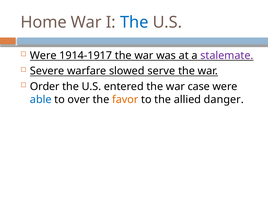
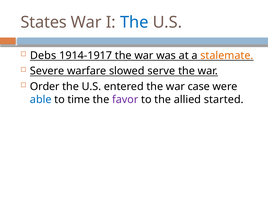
Home: Home -> States
Were at (43, 55): Were -> Debs
stalemate colour: purple -> orange
over: over -> time
favor colour: orange -> purple
danger: danger -> started
